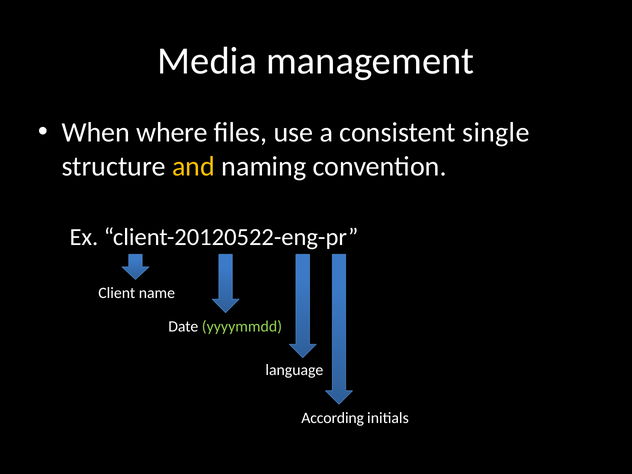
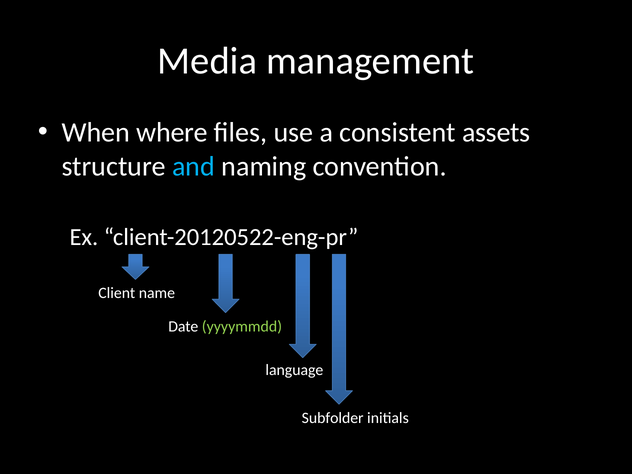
single: single -> assets
and colour: yellow -> light blue
According: According -> Subfolder
